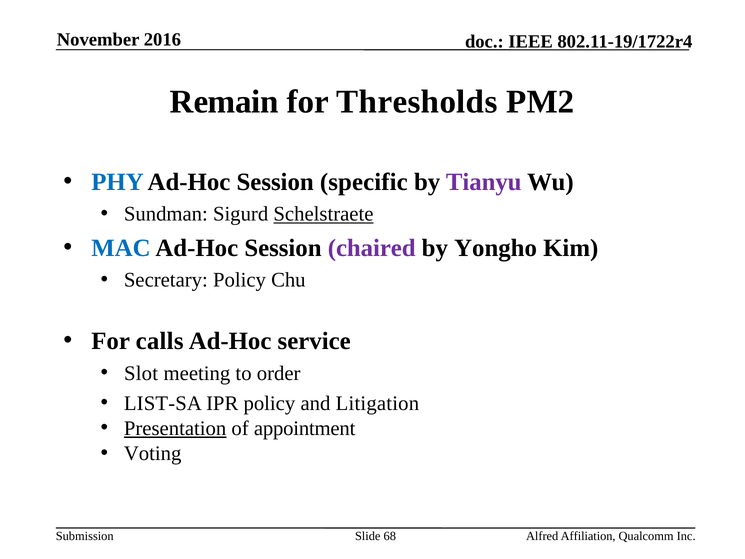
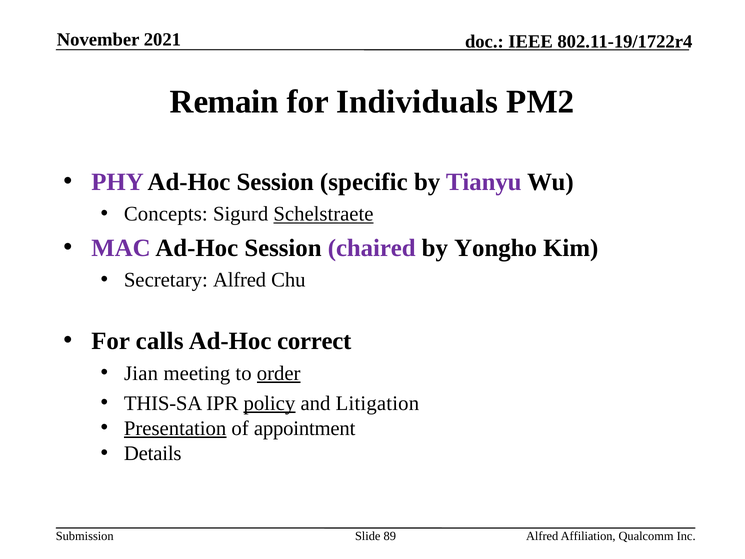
2016: 2016 -> 2021
Thresholds: Thresholds -> Individuals
PHY colour: blue -> purple
Sundman: Sundman -> Concepts
MAC colour: blue -> purple
Secretary Policy: Policy -> Alfred
service: service -> correct
Slot: Slot -> Jian
order underline: none -> present
LIST-SA: LIST-SA -> THIS-SA
policy at (269, 403) underline: none -> present
Voting: Voting -> Details
68: 68 -> 89
